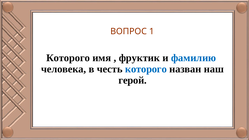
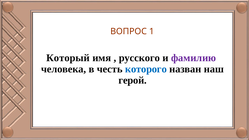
Которого at (68, 58): Которого -> Который
фруктик: фруктик -> русского
фамилию colour: blue -> purple
